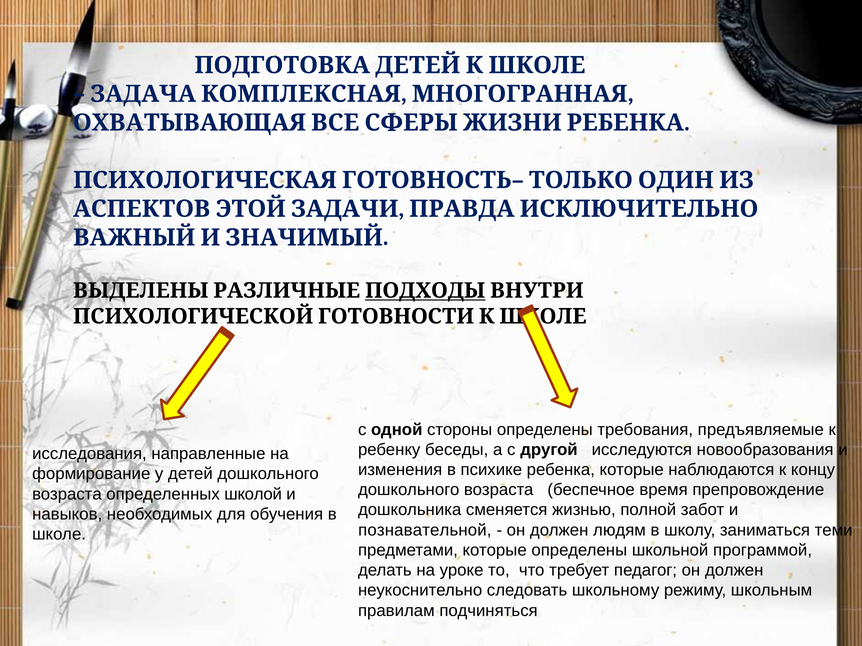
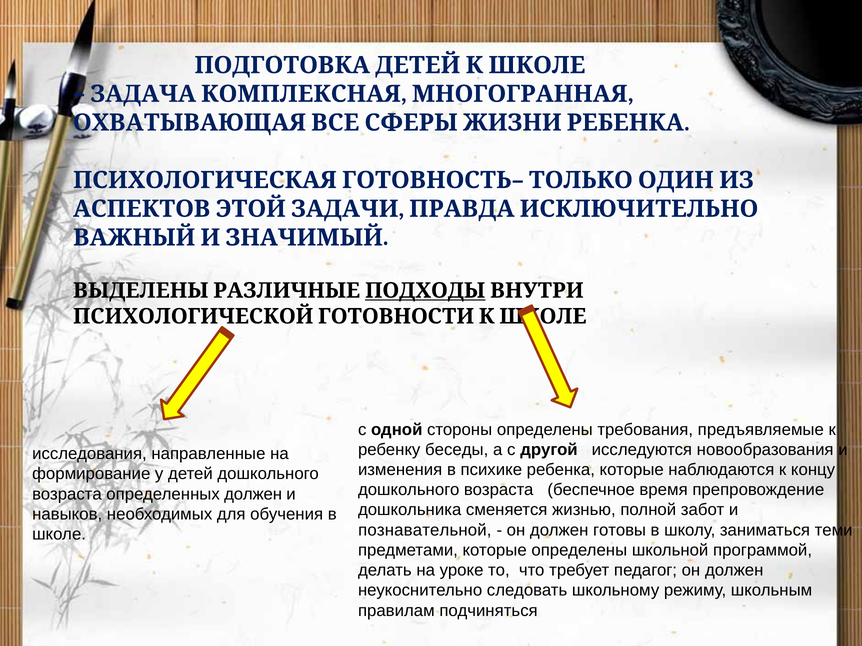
определенных школой: школой -> должен
людям: людям -> готовы
